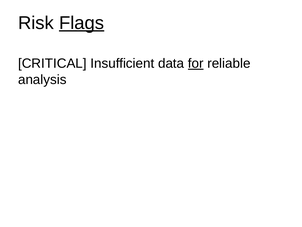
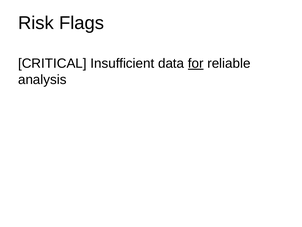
Flags underline: present -> none
